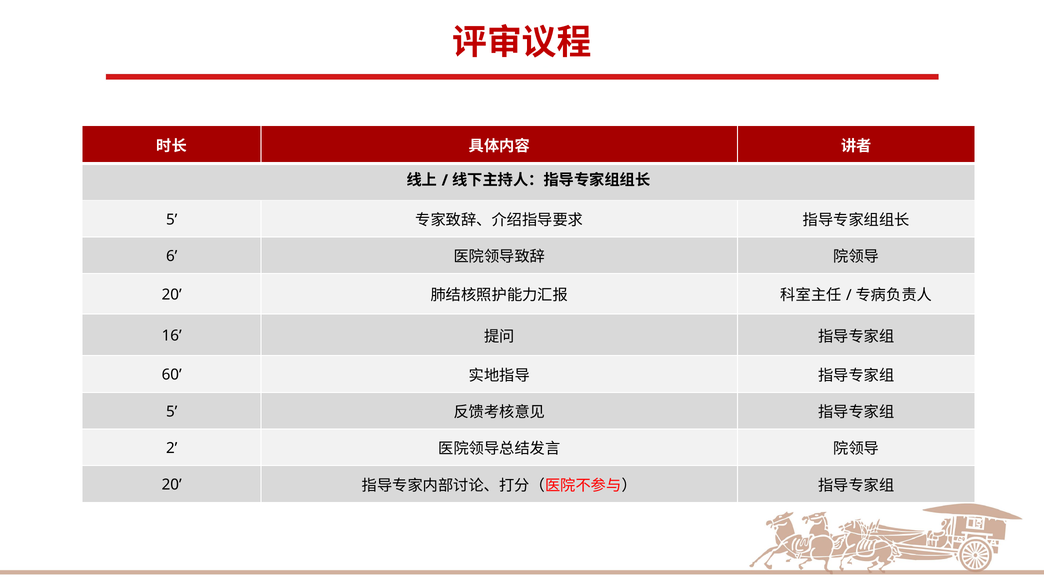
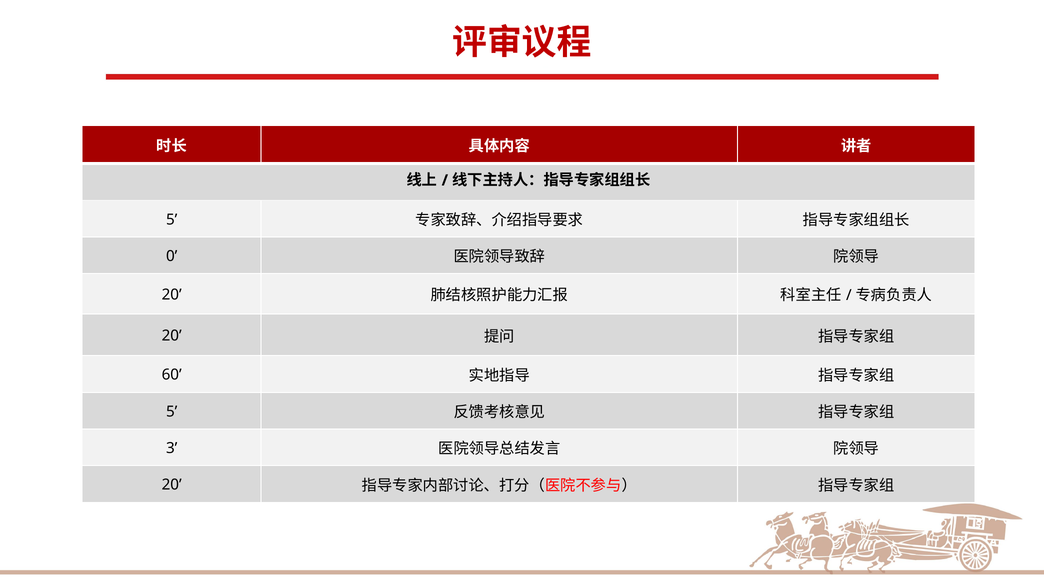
6: 6 -> 0
16 at (172, 336): 16 -> 20
2: 2 -> 3
